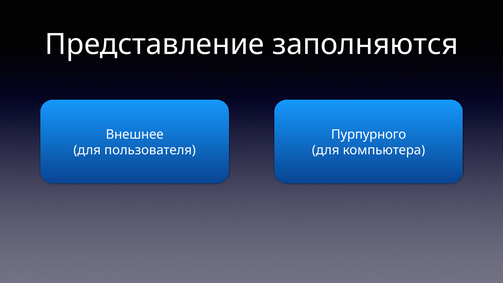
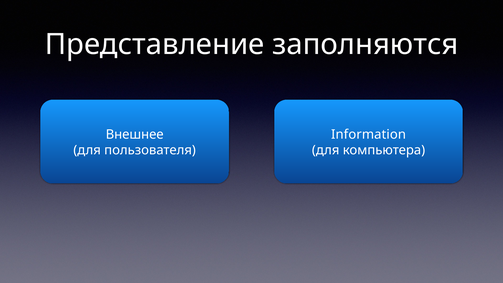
Пурпурного: Пурпурного -> Information
